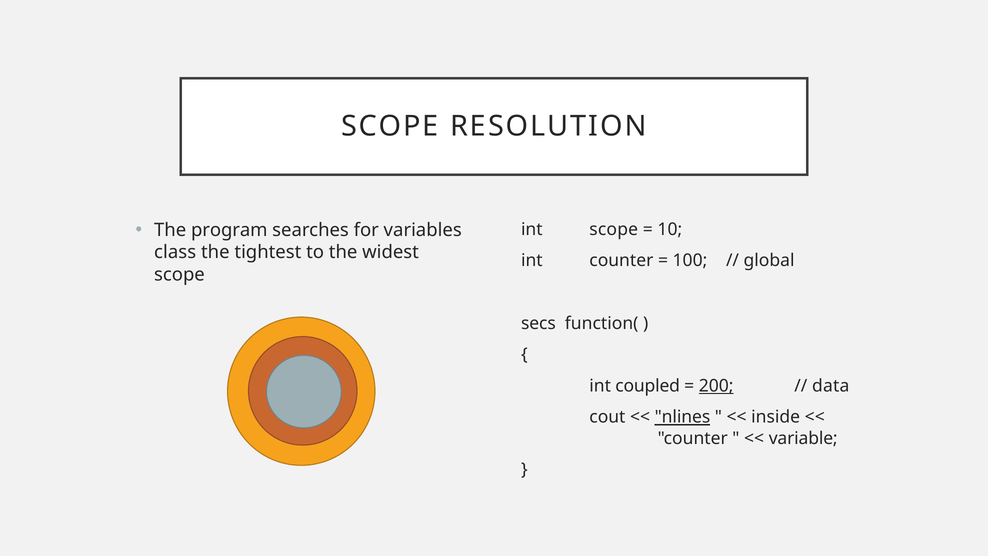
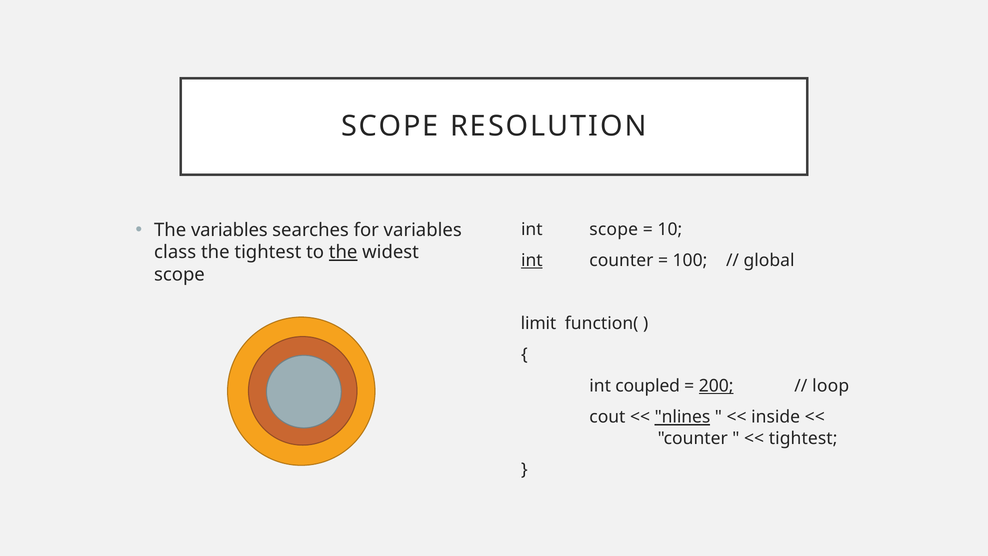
The program: program -> variables
the at (343, 252) underline: none -> present
int at (532, 261) underline: none -> present
secs: secs -> limit
data: data -> loop
variable at (803, 438): variable -> tightest
